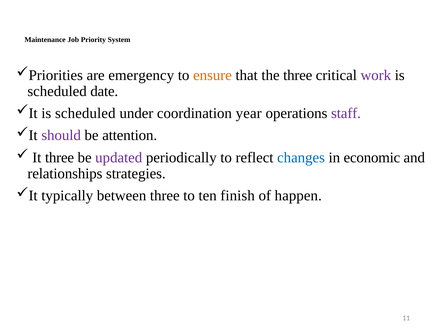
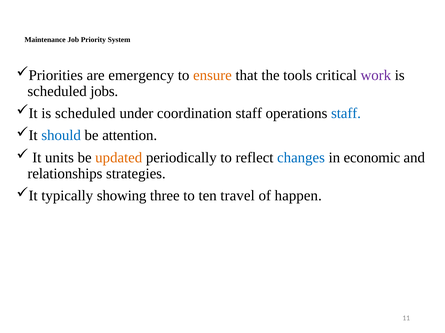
the three: three -> tools
date: date -> jobs
coordination year: year -> staff
staff at (346, 114) colour: purple -> blue
should colour: purple -> blue
It three: three -> units
updated colour: purple -> orange
between: between -> showing
finish: finish -> travel
